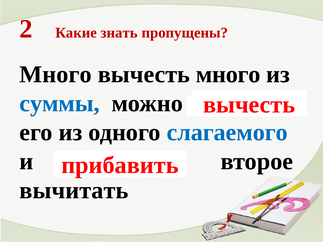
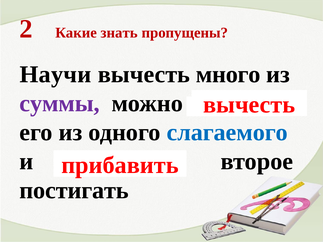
Много at (56, 74): Много -> Научи
суммы colour: blue -> purple
вычитать: вычитать -> постигать
